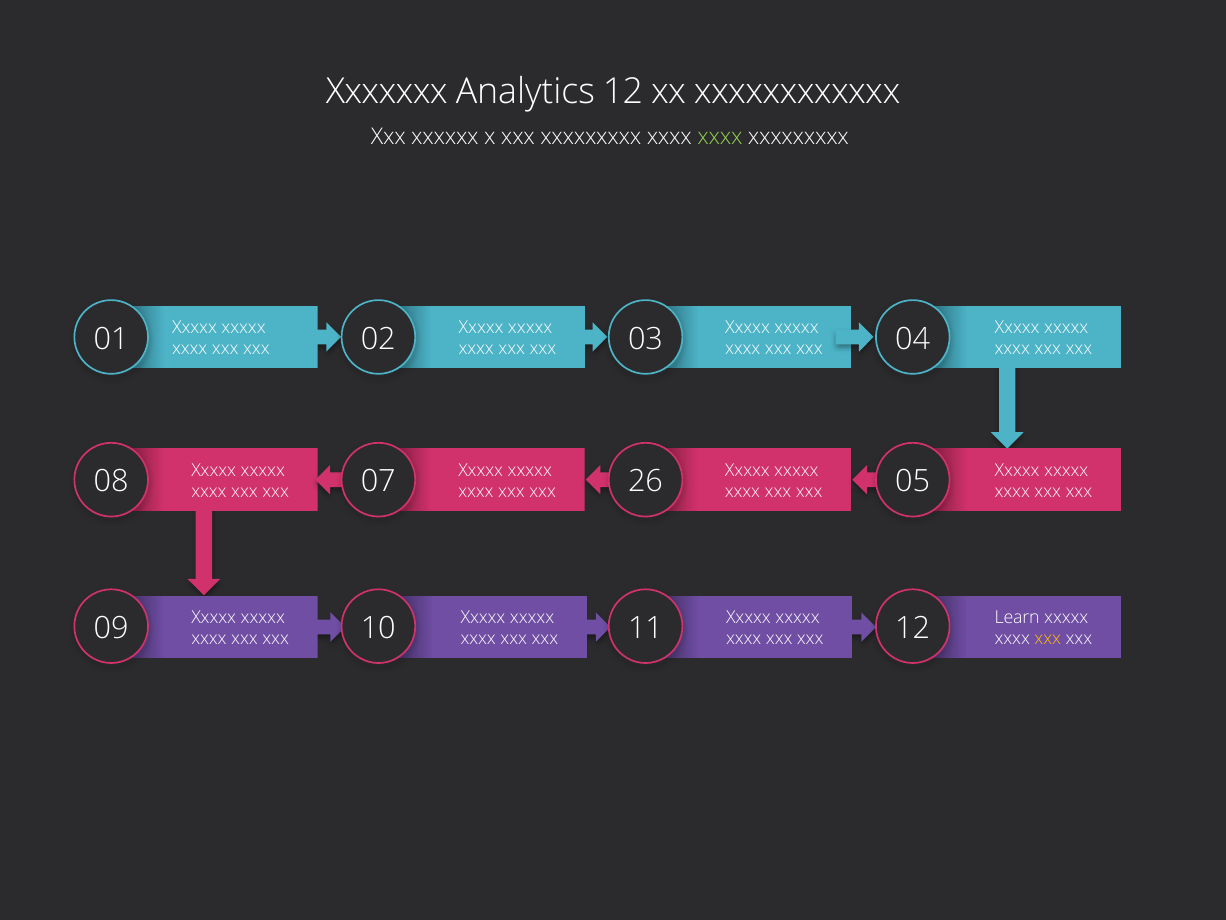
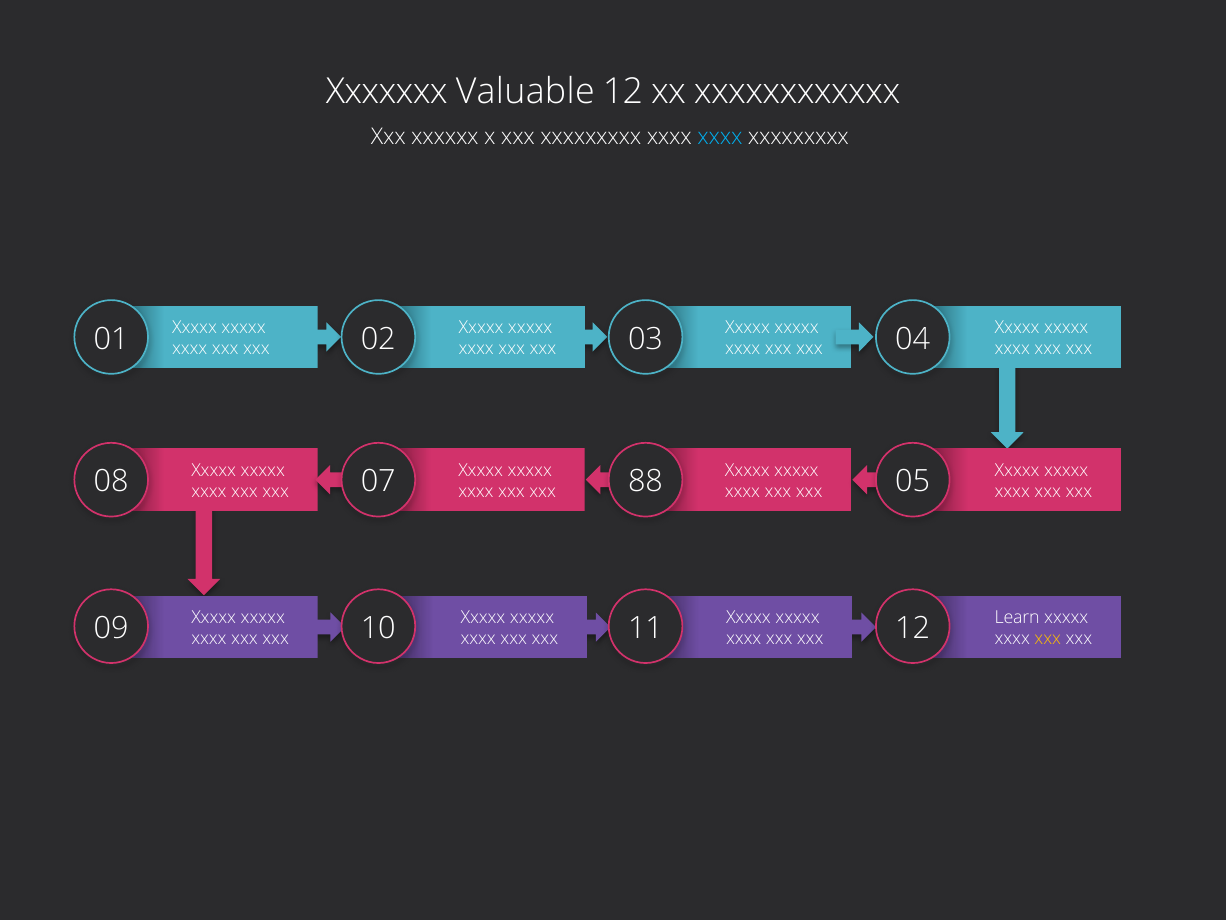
Analytics: Analytics -> Valuable
xxxx at (720, 137) colour: light green -> light blue
26: 26 -> 88
